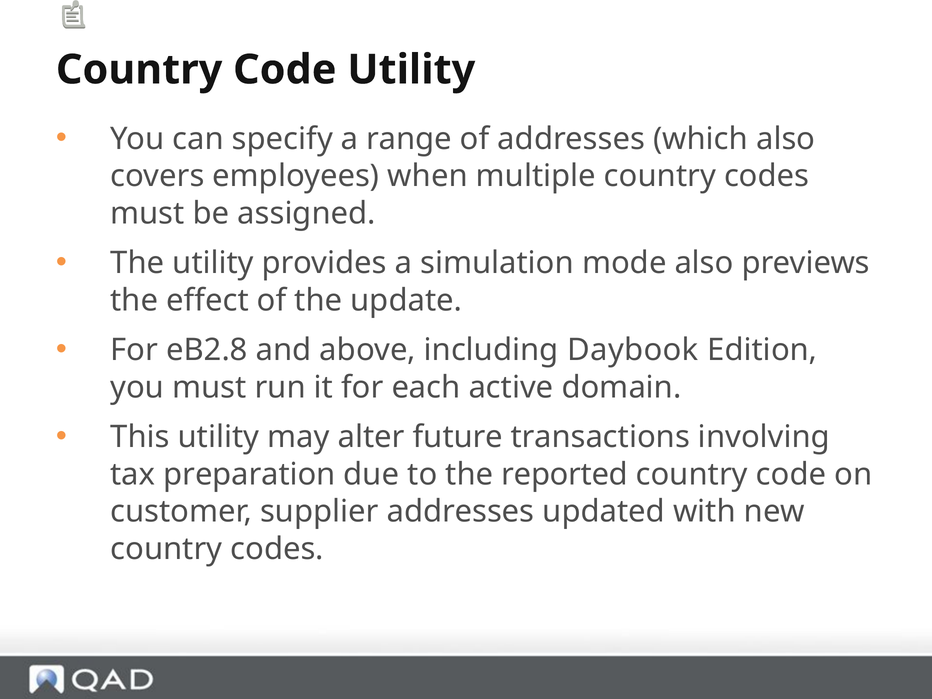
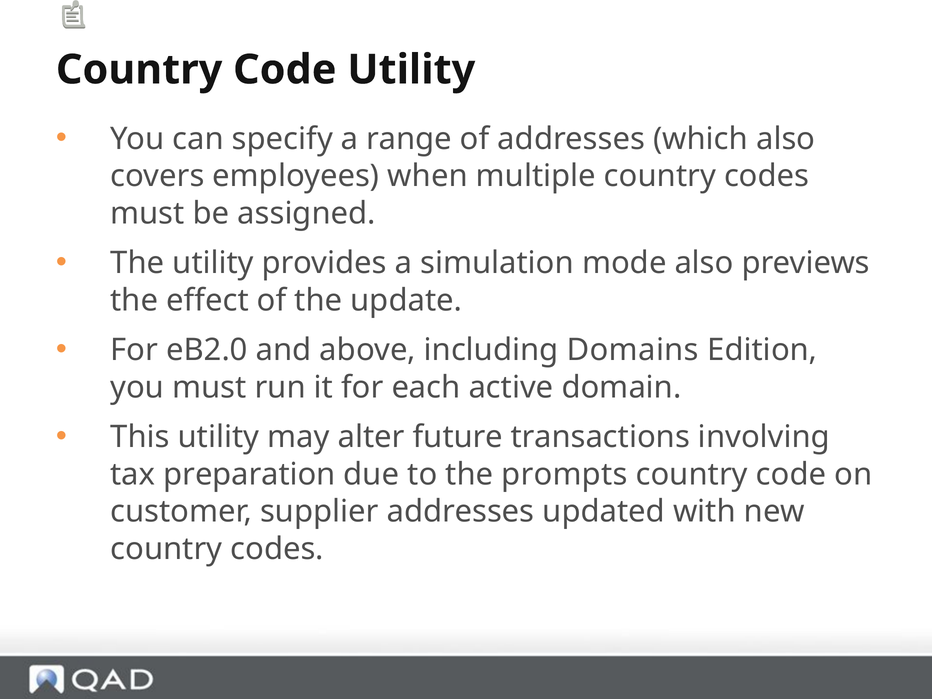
eB2.8: eB2.8 -> eB2.0
Daybook: Daybook -> Domains
reported: reported -> prompts
